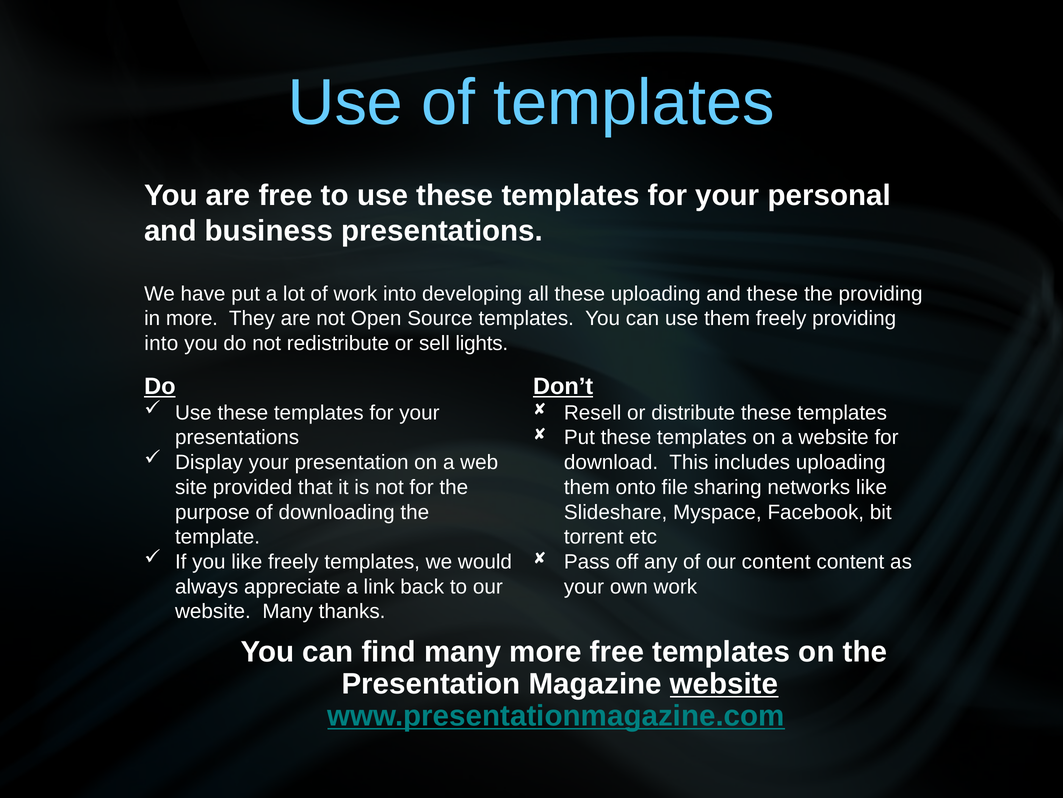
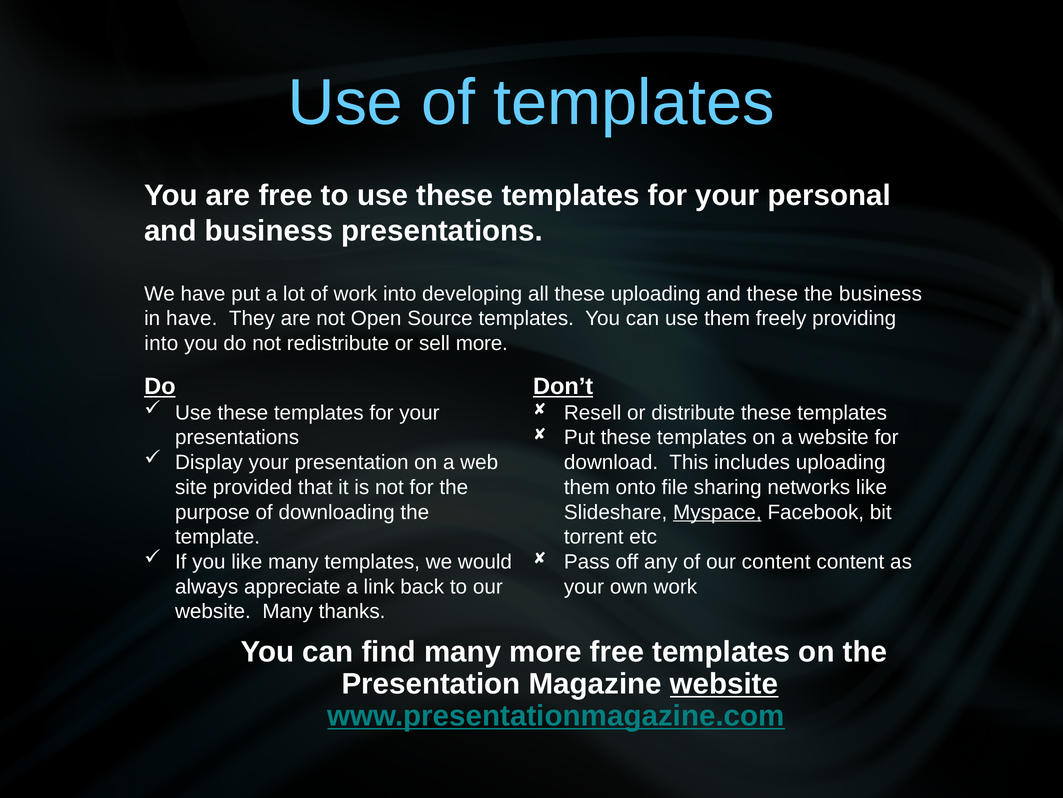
the providing: providing -> business
in more: more -> have
sell lights: lights -> more
Myspace underline: none -> present
like freely: freely -> many
